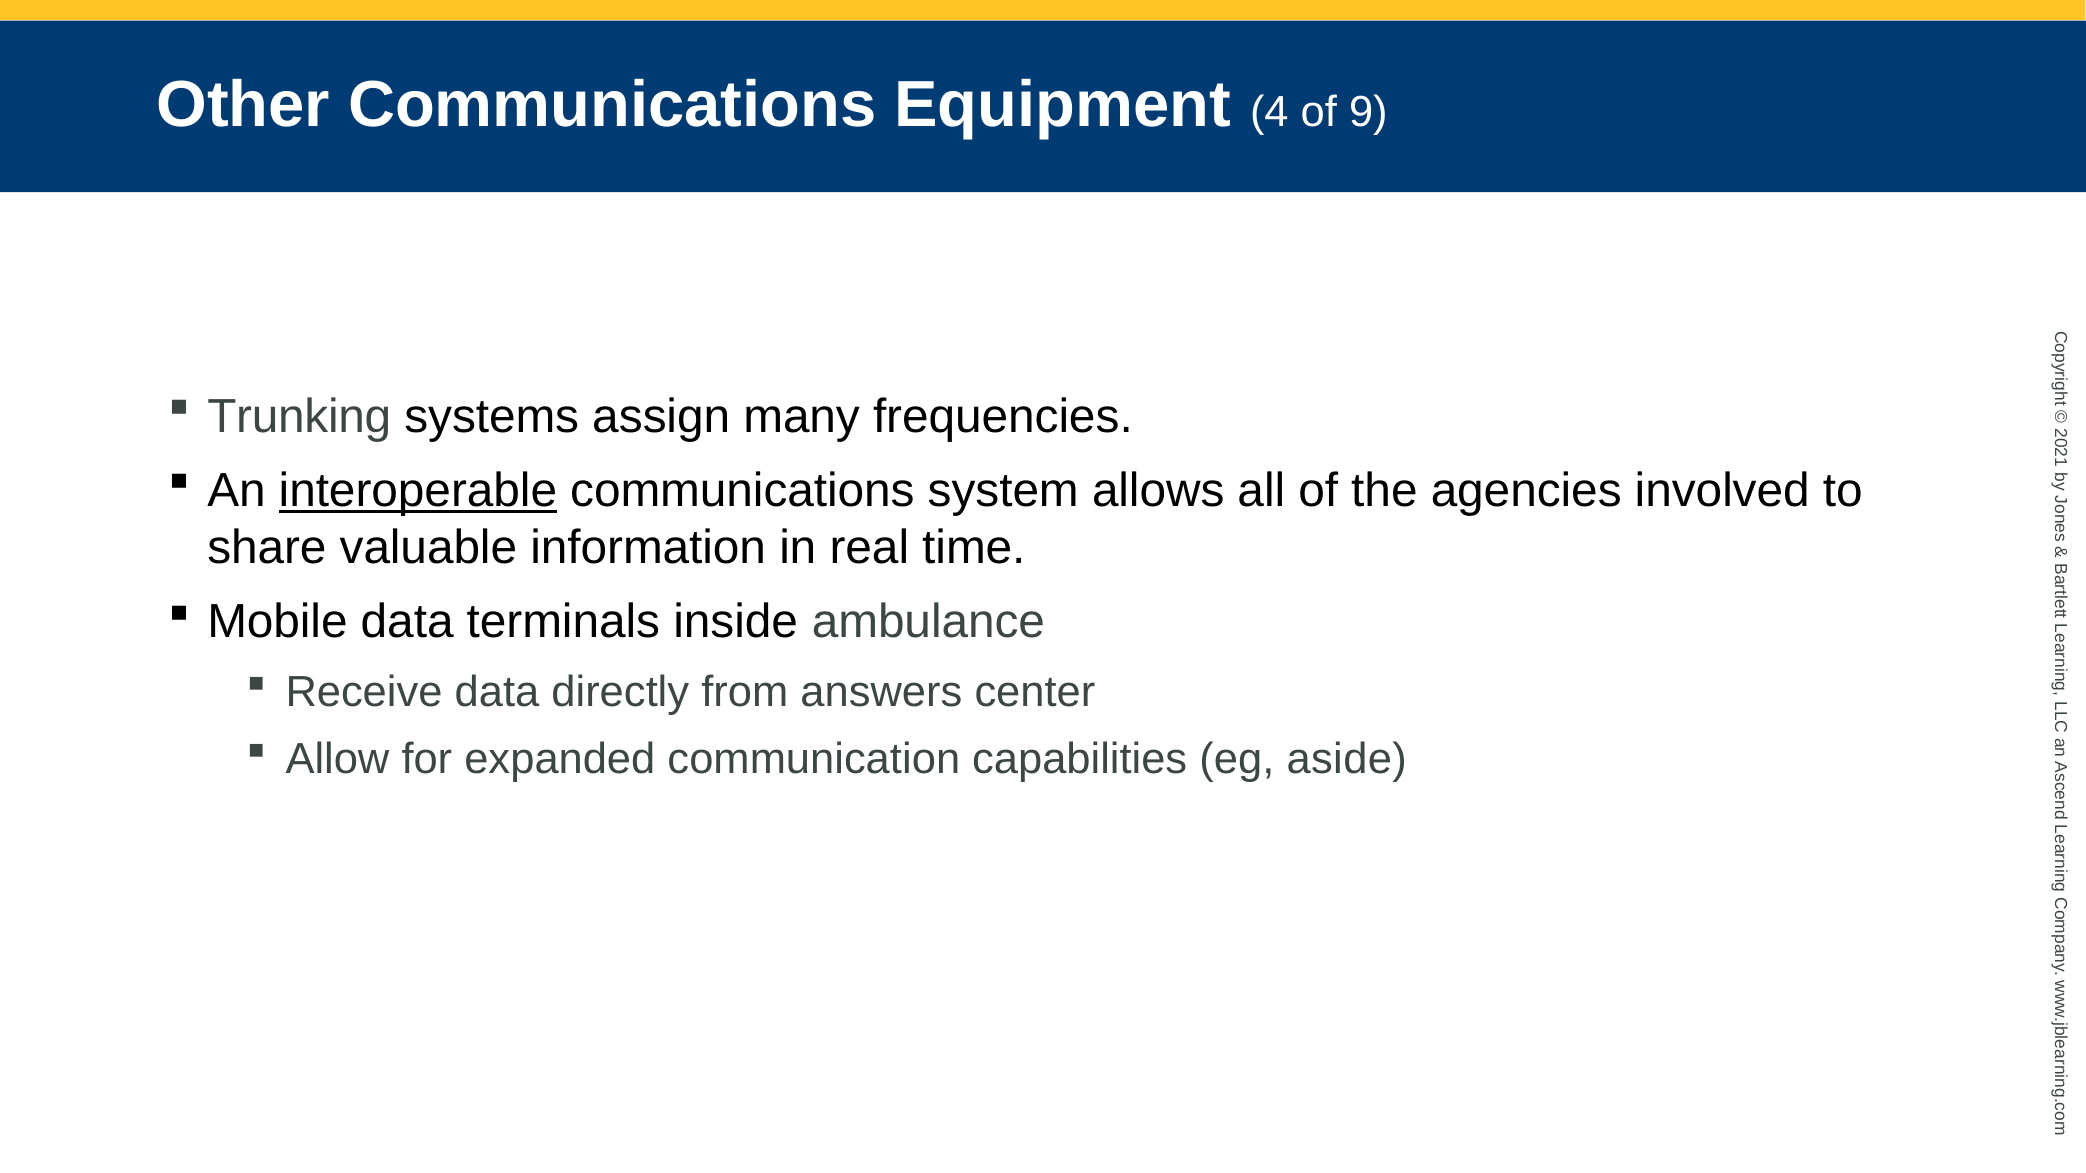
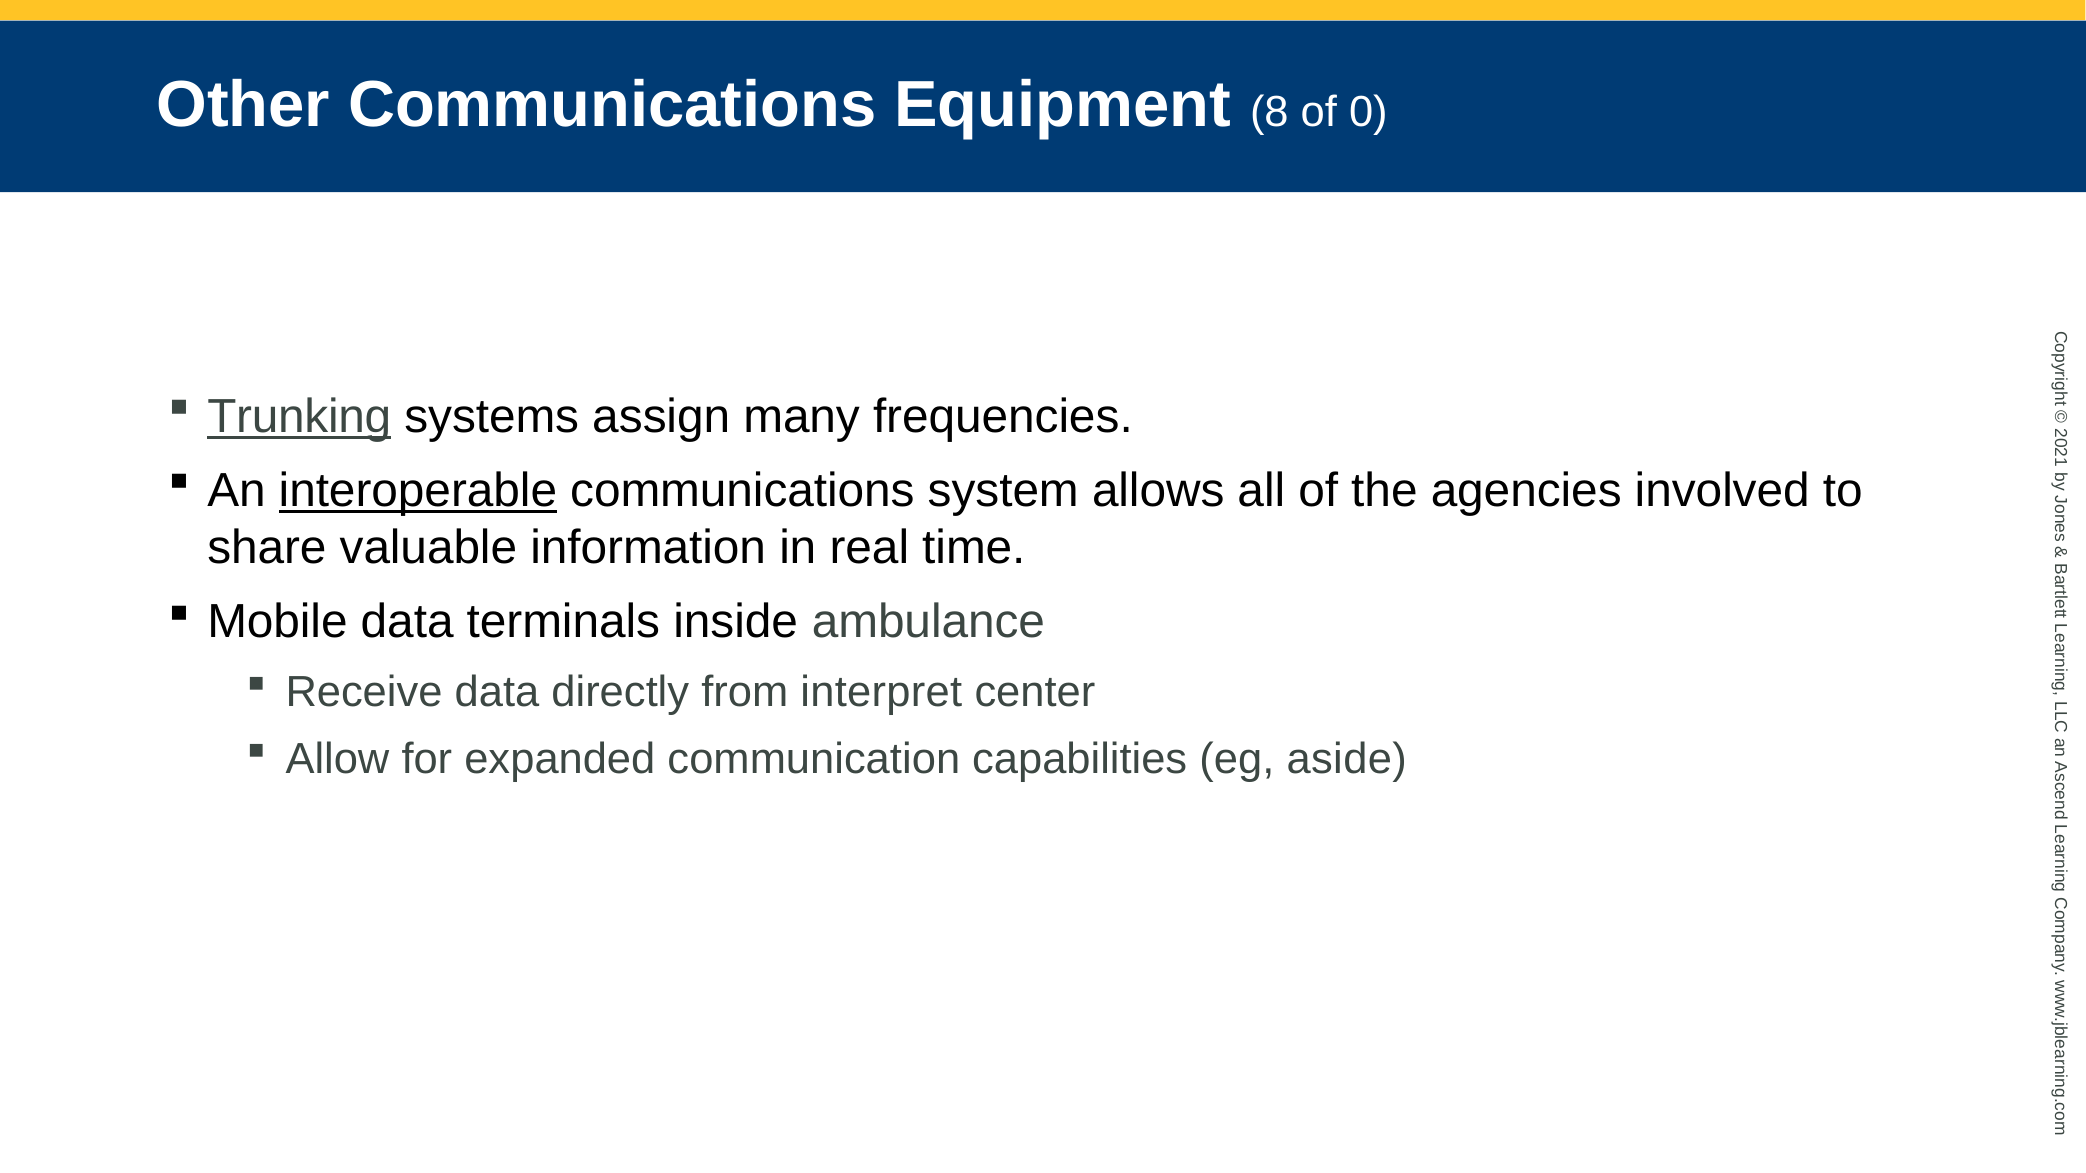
4: 4 -> 8
of 9: 9 -> 0
Trunking underline: none -> present
answers: answers -> interpret
